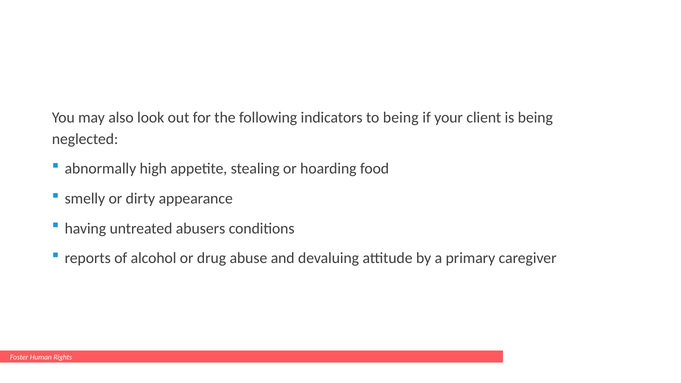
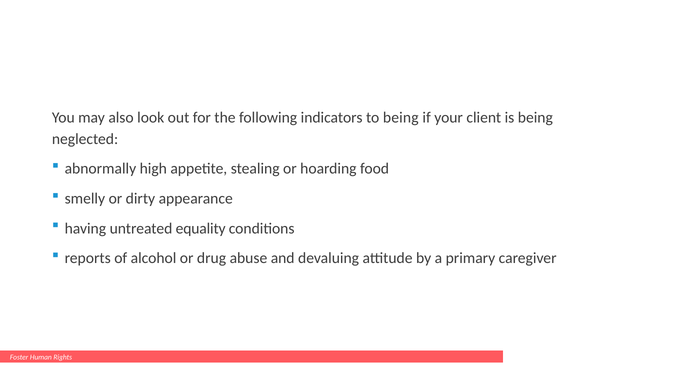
abusers: abusers -> equality
